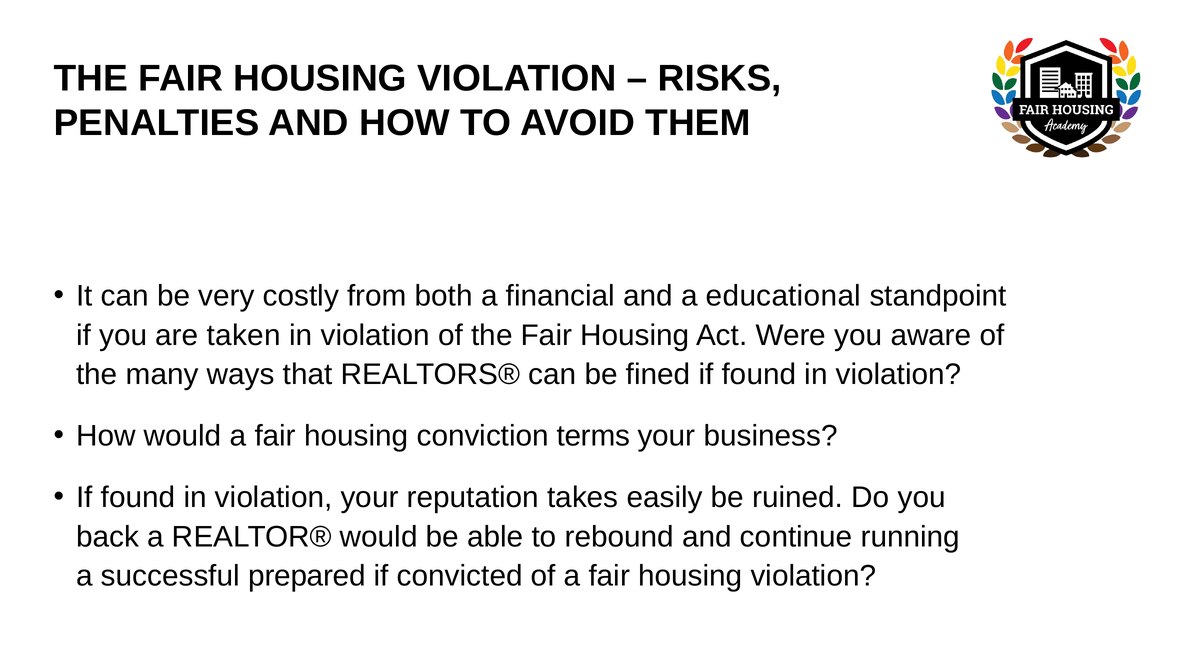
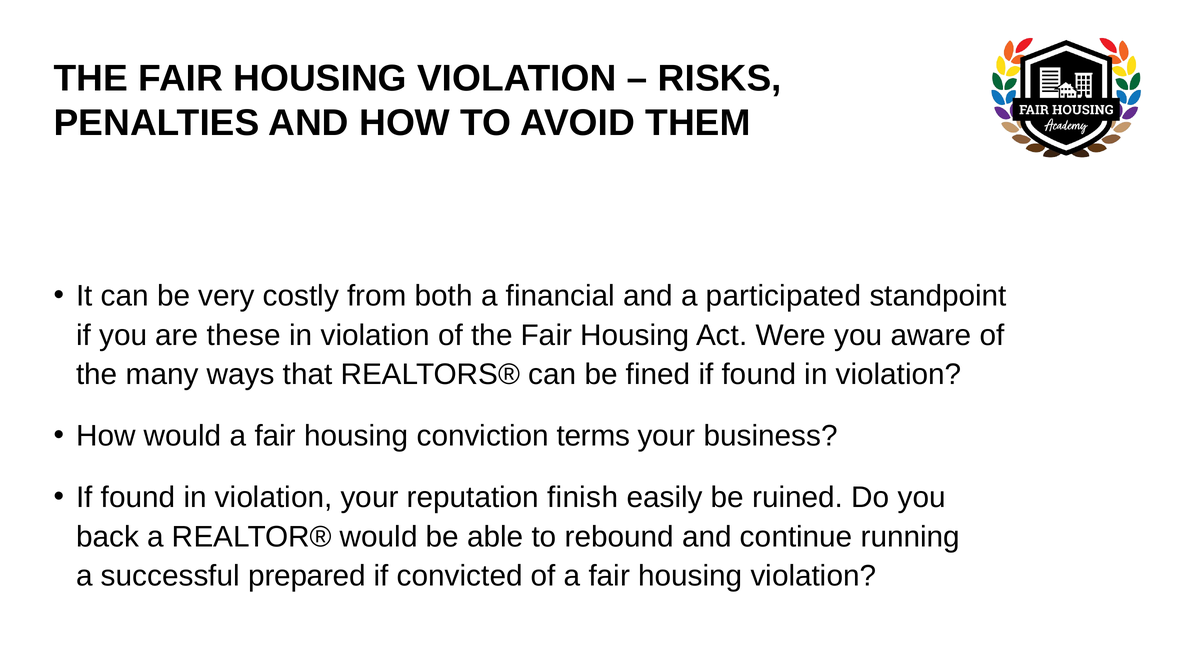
educational: educational -> participated
taken: taken -> these
takes: takes -> finish
